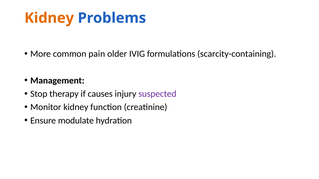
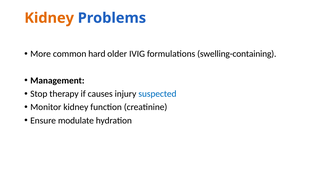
pain: pain -> hard
scarcity-containing: scarcity-containing -> swelling-containing
suspected colour: purple -> blue
